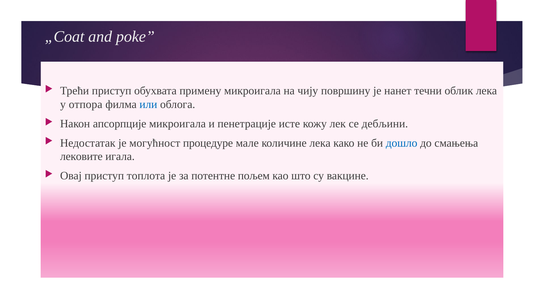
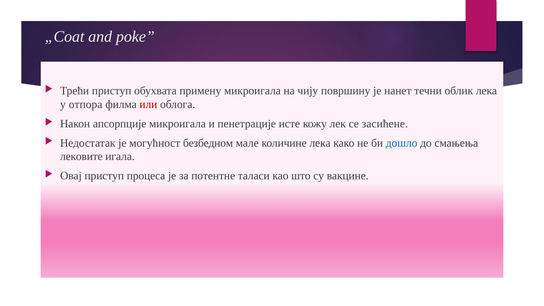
или colour: blue -> red
дебљини: дебљини -> засићене
процедуре: процедуре -> безбедном
топлота: топлота -> процеса
пољем: пољем -> таласи
